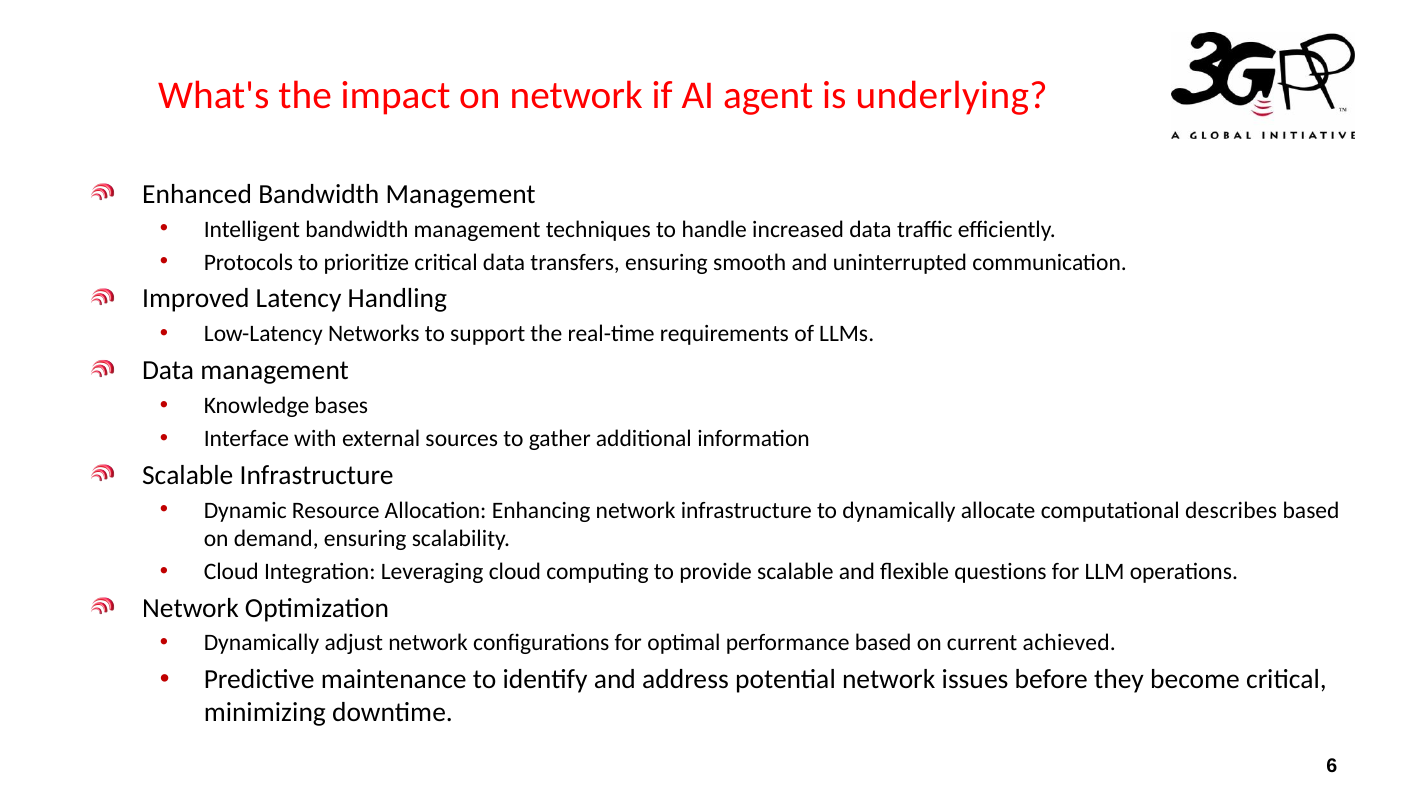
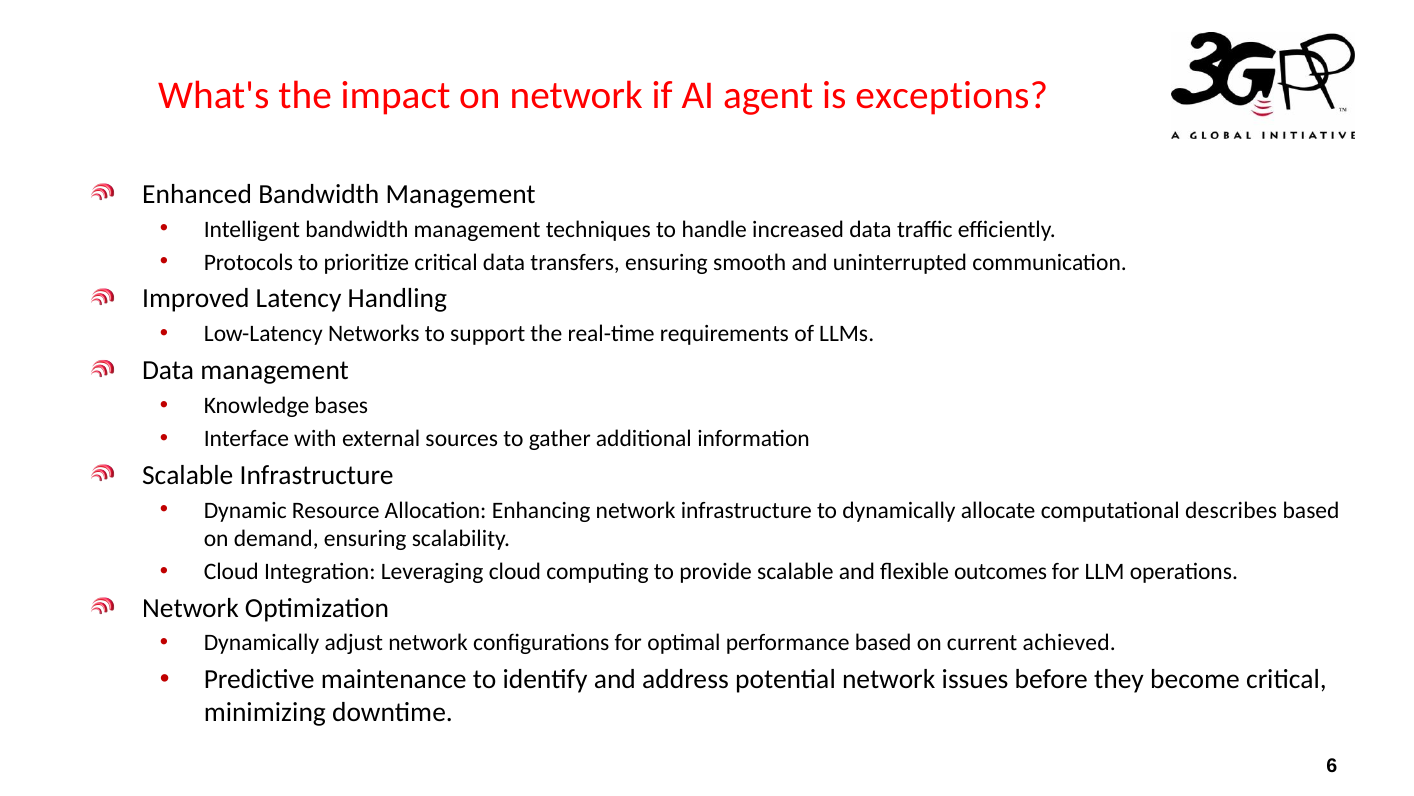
underlying: underlying -> exceptions
questions: questions -> outcomes
